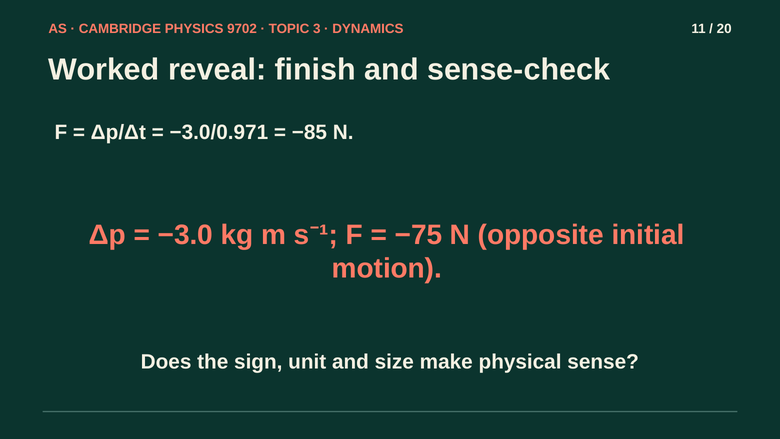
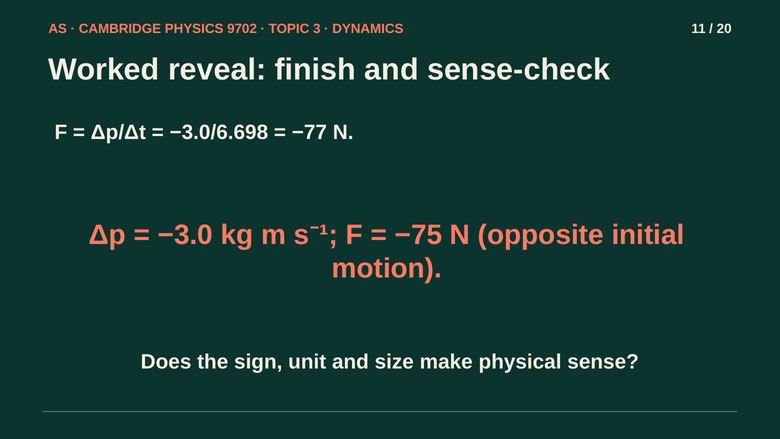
−3.0/0.971: −3.0/0.971 -> −3.0/6.698
−85: −85 -> −77
